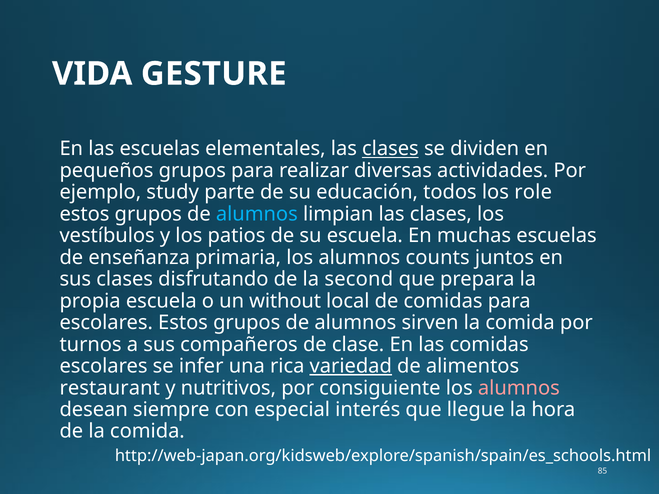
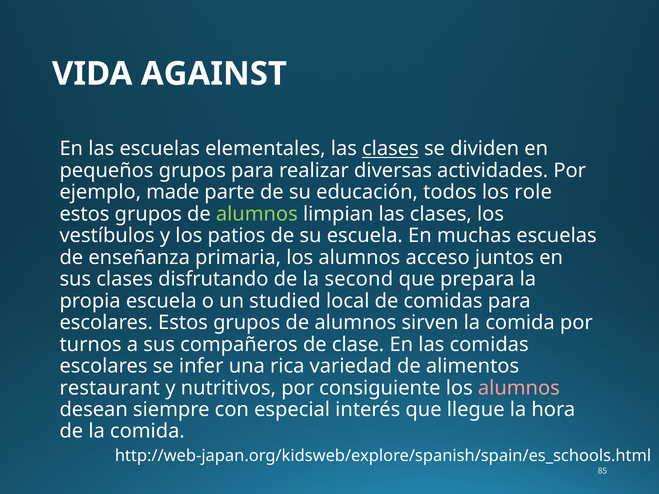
GESTURE: GESTURE -> AGAINST
study: study -> made
alumnos at (257, 214) colour: light blue -> light green
counts: counts -> acceso
without: without -> studied
variedad underline: present -> none
